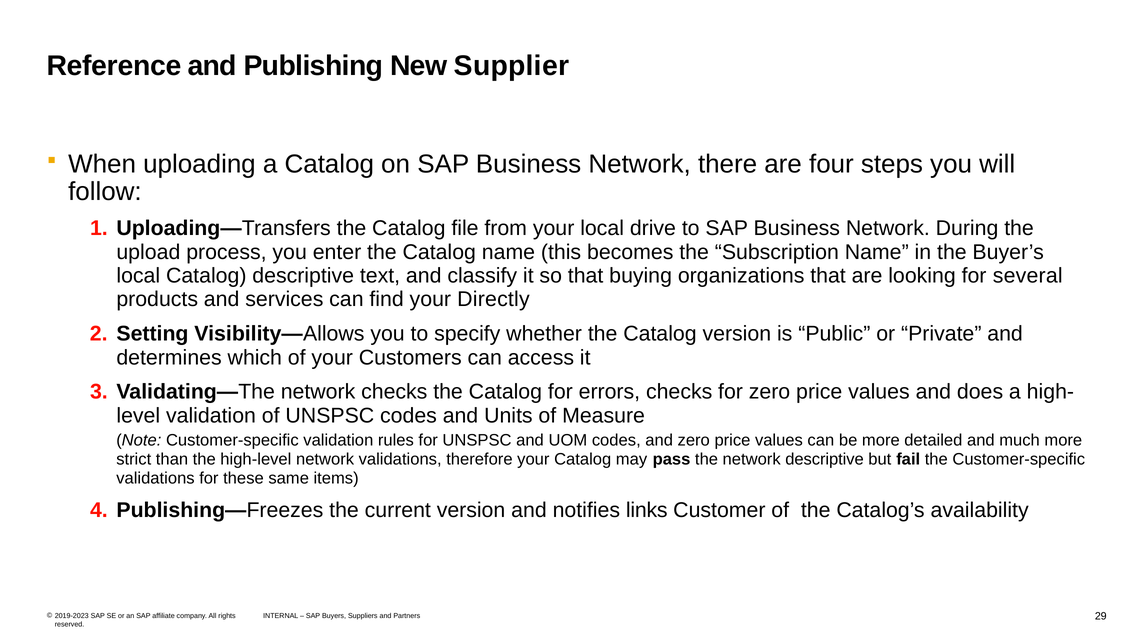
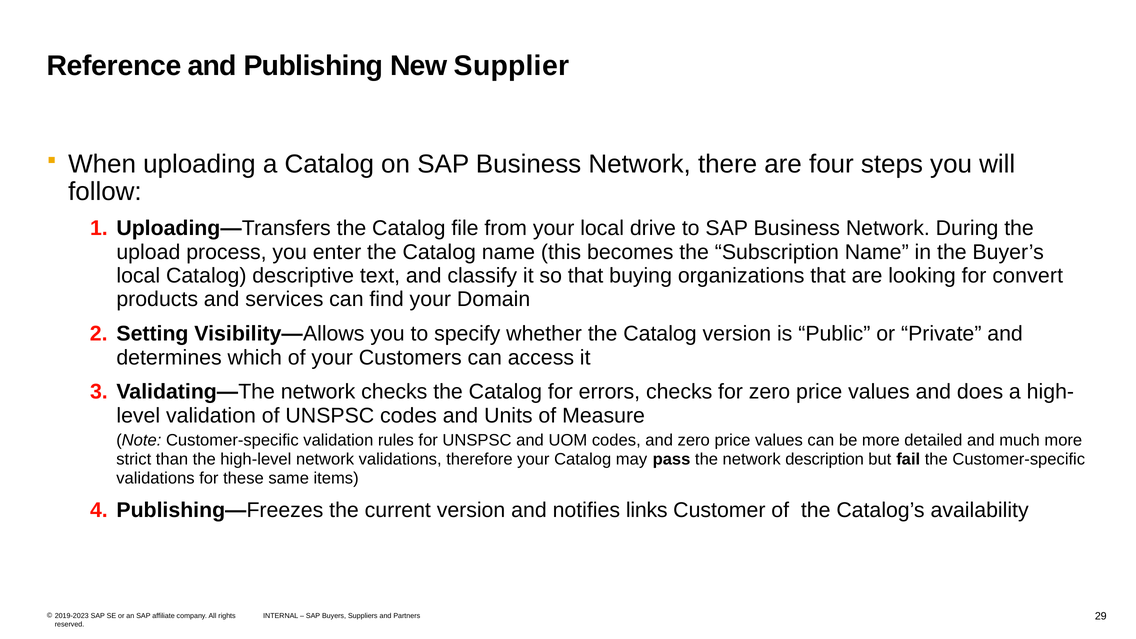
several: several -> convert
Directly: Directly -> Domain
network descriptive: descriptive -> description
